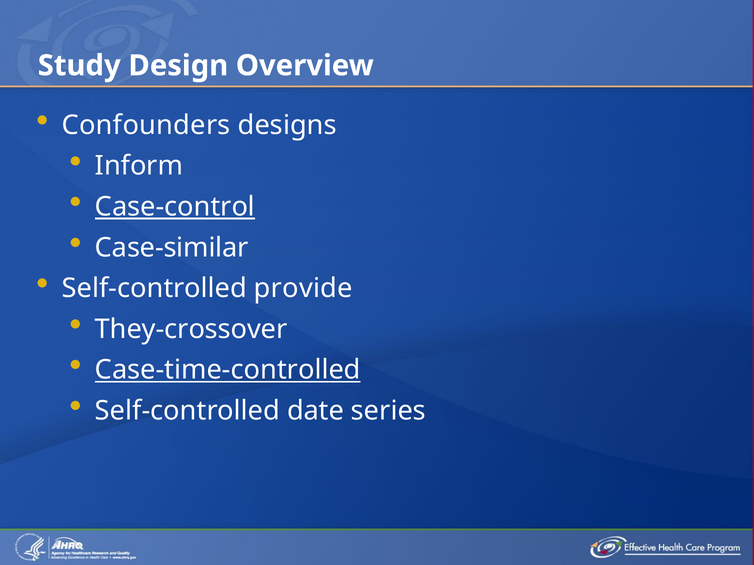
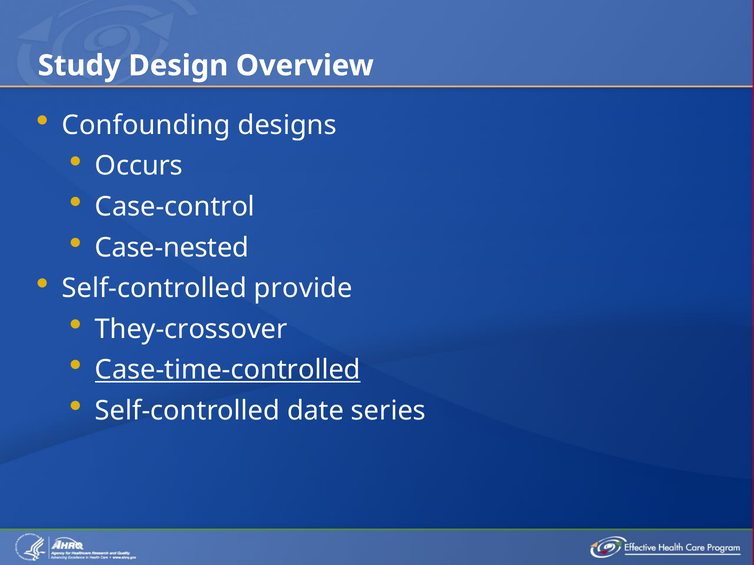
Confounders: Confounders -> Confounding
Inform: Inform -> Occurs
Case-control underline: present -> none
Case-similar: Case-similar -> Case-nested
